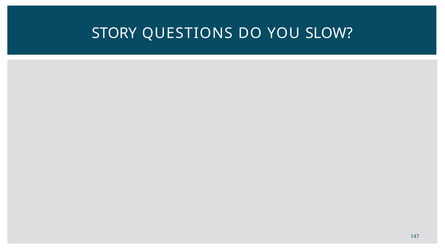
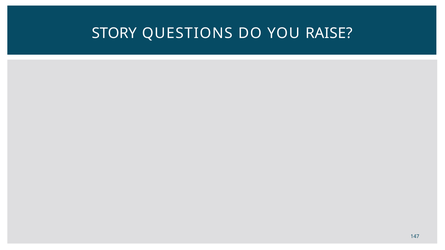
SLOW: SLOW -> RAISE
